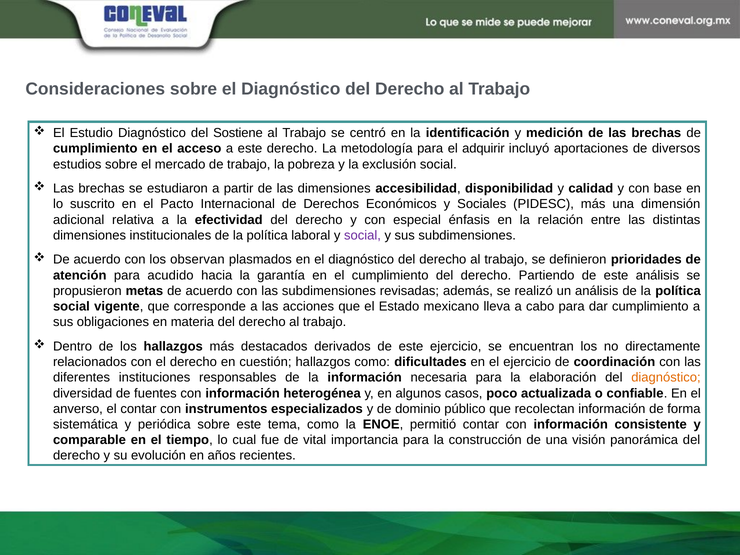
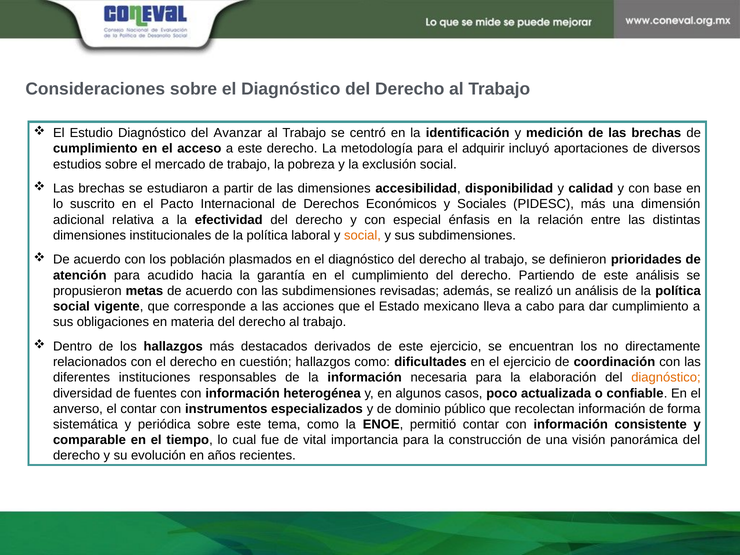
Sostiene: Sostiene -> Avanzar
social at (362, 235) colour: purple -> orange
observan: observan -> población
